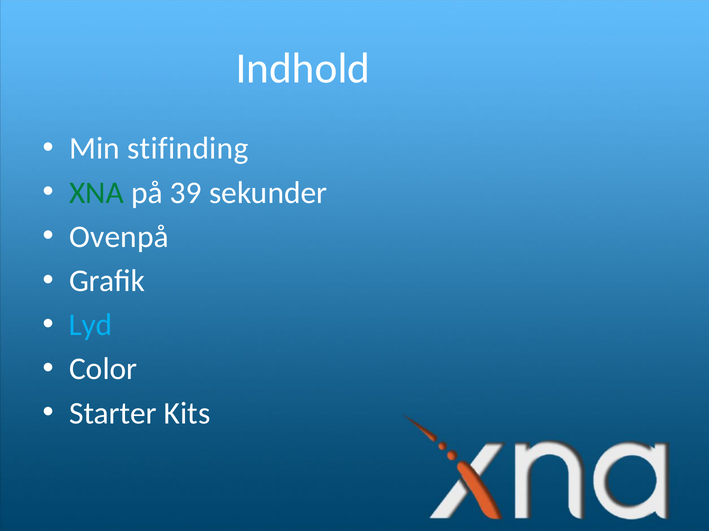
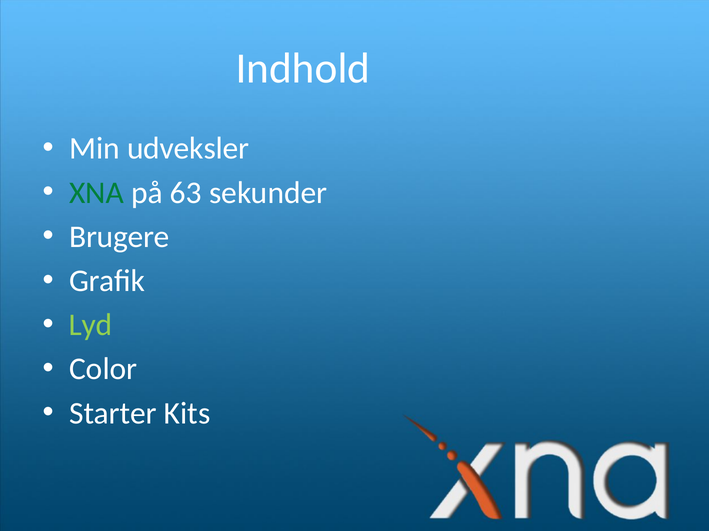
stifinding: stifinding -> udveksler
39: 39 -> 63
Ovenpå: Ovenpå -> Brugere
Lyd colour: light blue -> light green
